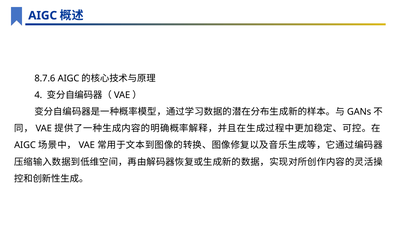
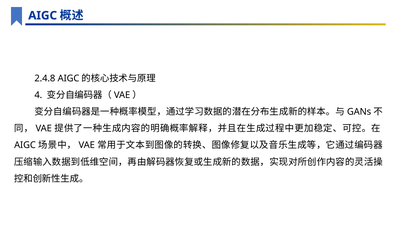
8.7.6: 8.7.6 -> 2.4.8
